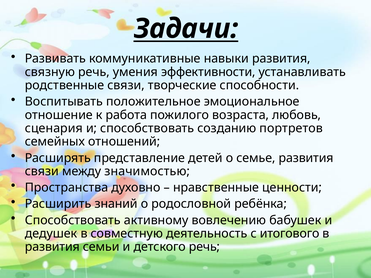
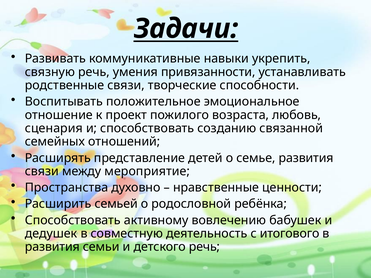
навыки развития: развития -> укрепить
эффективности: эффективности -> привязанности
работа: работа -> проект
портретов: портретов -> связанной
значимостью: значимостью -> мероприятие
знаний: знаний -> семьей
